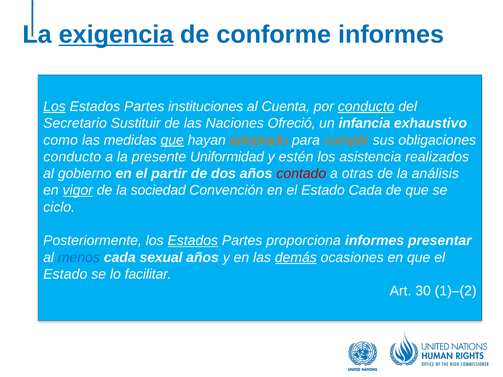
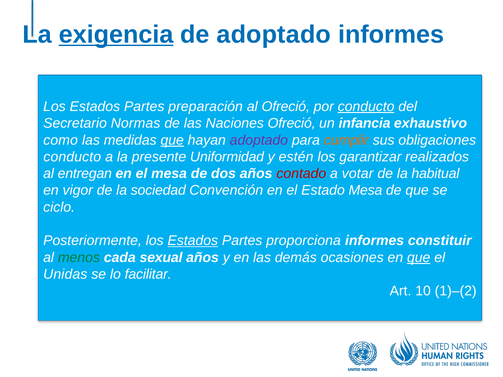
de conforme: conforme -> adoptado
Los at (54, 107) underline: present -> none
instituciones: instituciones -> preparación
al Cuenta: Cuenta -> Ofreció
Sustituir: Sustituir -> Normas
adoptado at (259, 140) colour: orange -> purple
asistencia: asistencia -> garantizar
gobierno: gobierno -> entregan
el partir: partir -> mesa
otras: otras -> votar
análisis: análisis -> habitual
vigor underline: present -> none
Estado Cada: Cada -> Mesa
presentar: presentar -> constituir
menos colour: blue -> green
demás underline: present -> none
que at (419, 258) underline: none -> present
Estado at (65, 274): Estado -> Unidas
30: 30 -> 10
